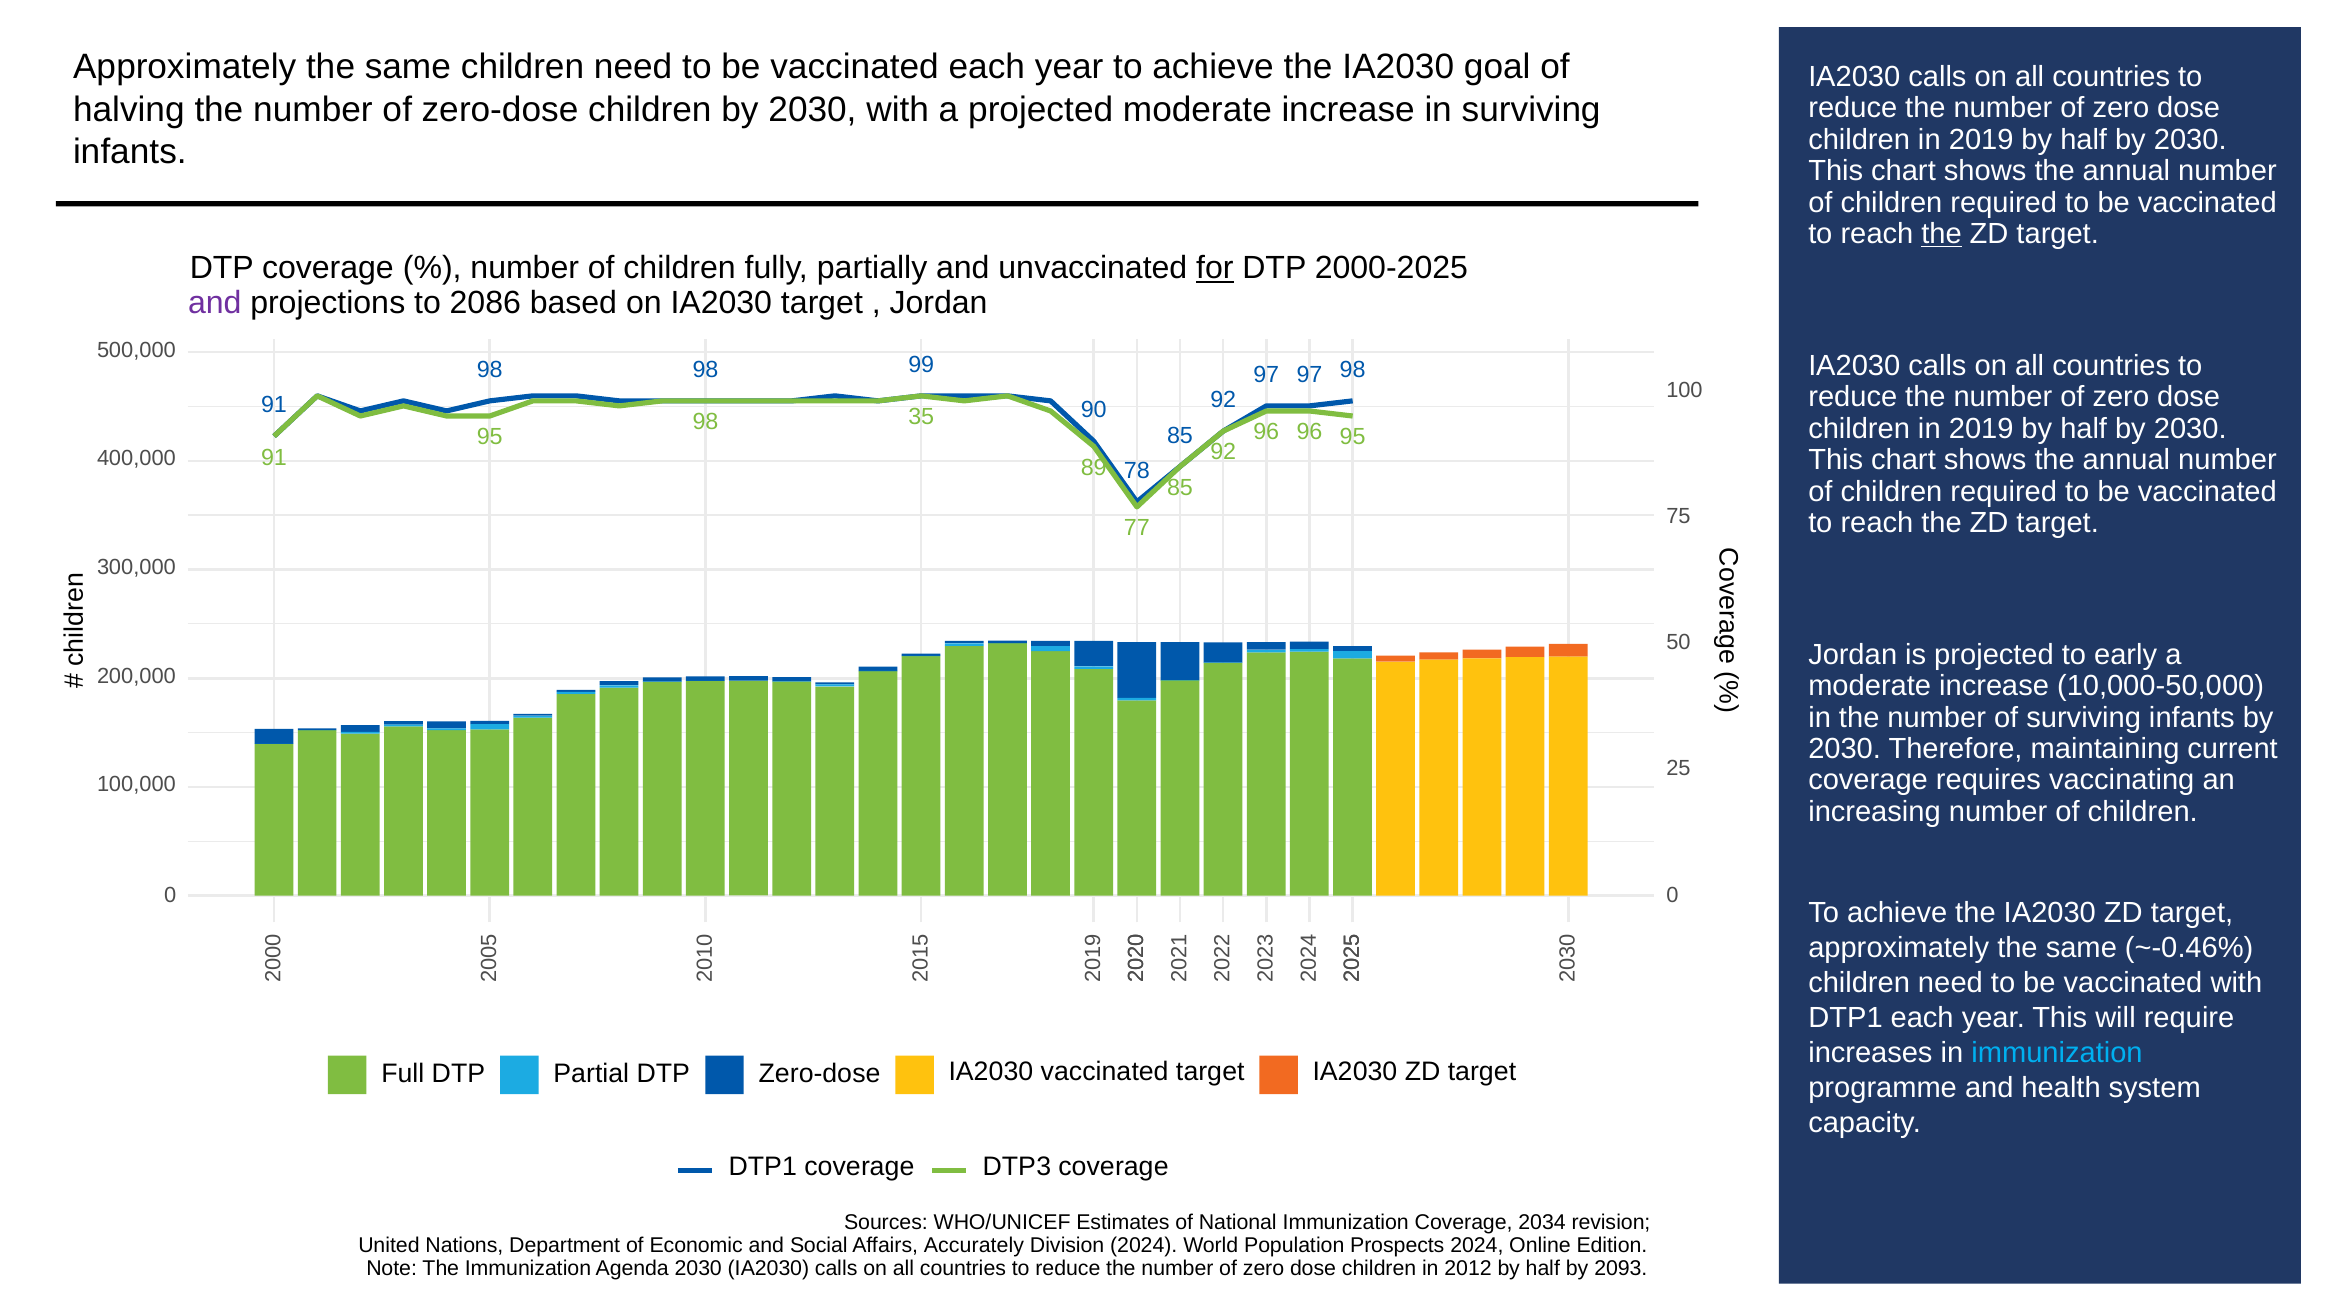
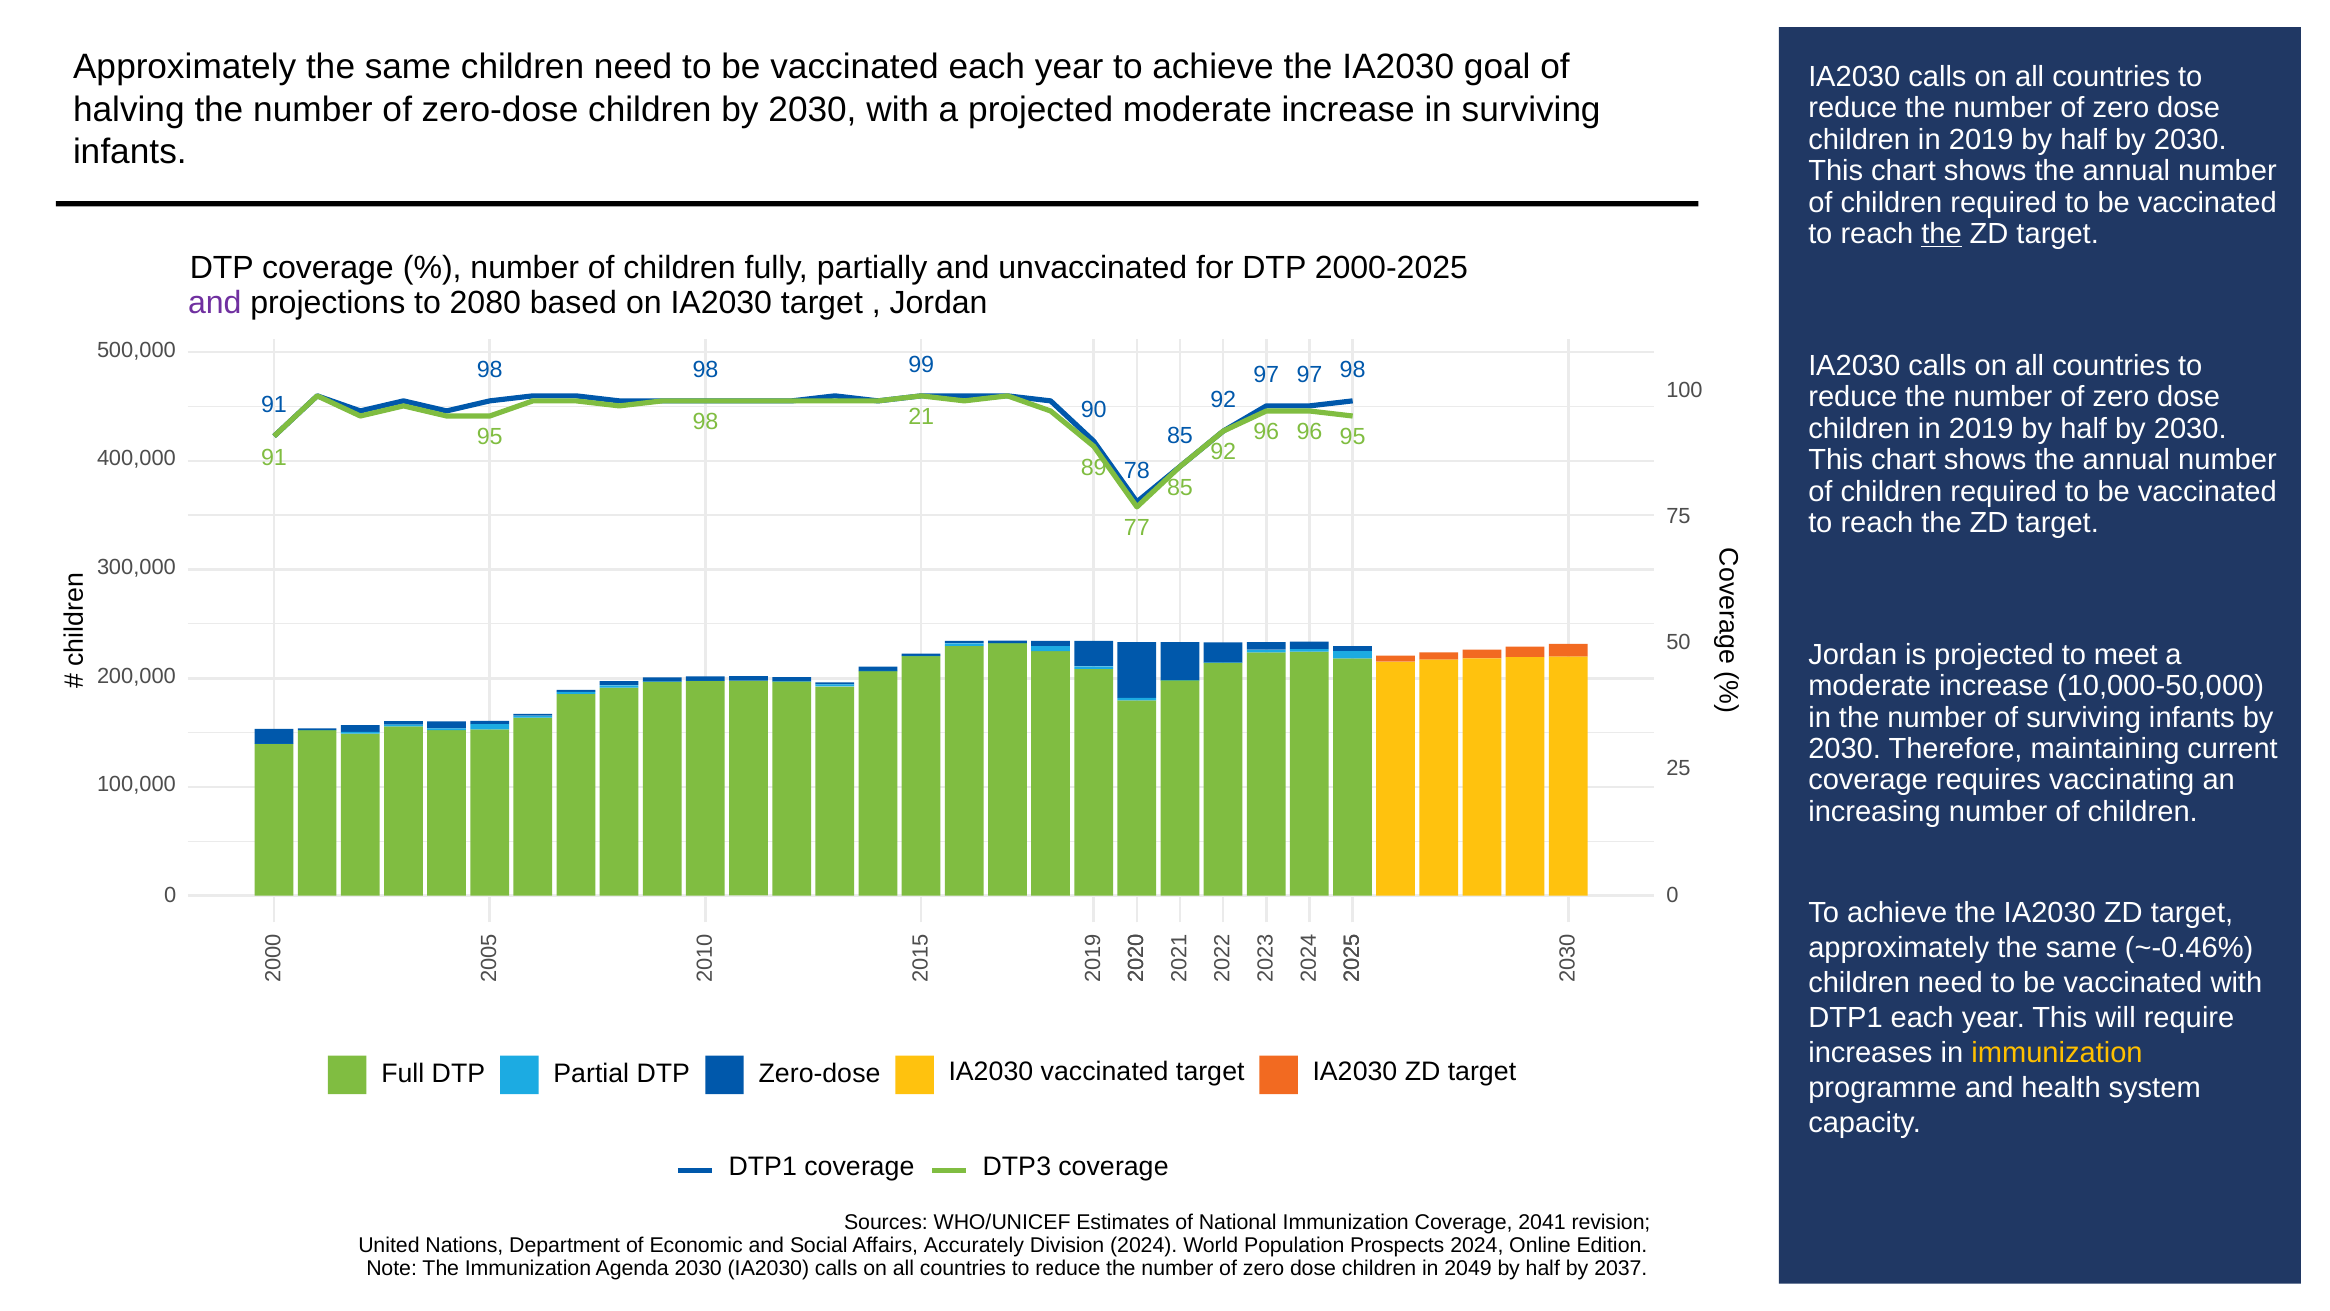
for underline: present -> none
2086: 2086 -> 2080
35: 35 -> 21
early: early -> meet
immunization at (2057, 1053) colour: light blue -> yellow
2034: 2034 -> 2041
2012: 2012 -> 2049
2093: 2093 -> 2037
